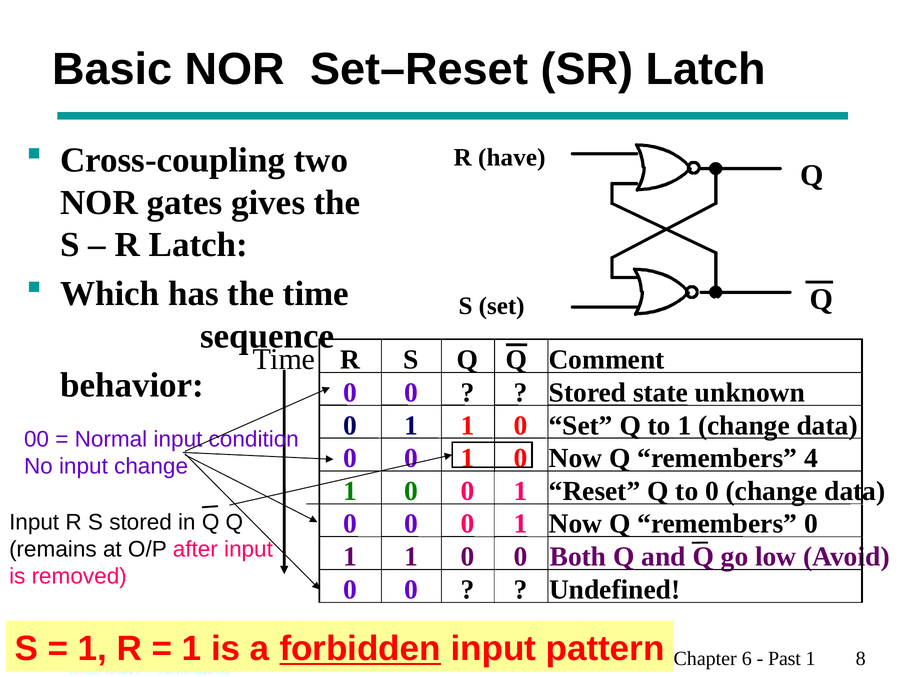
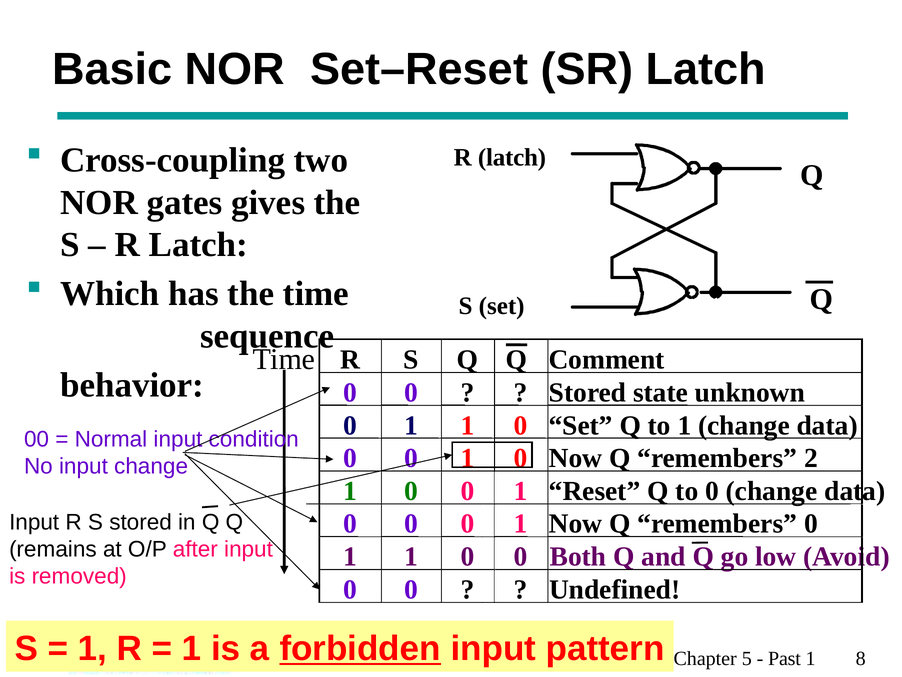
have at (512, 157): have -> latch
4: 4 -> 2
6: 6 -> 5
